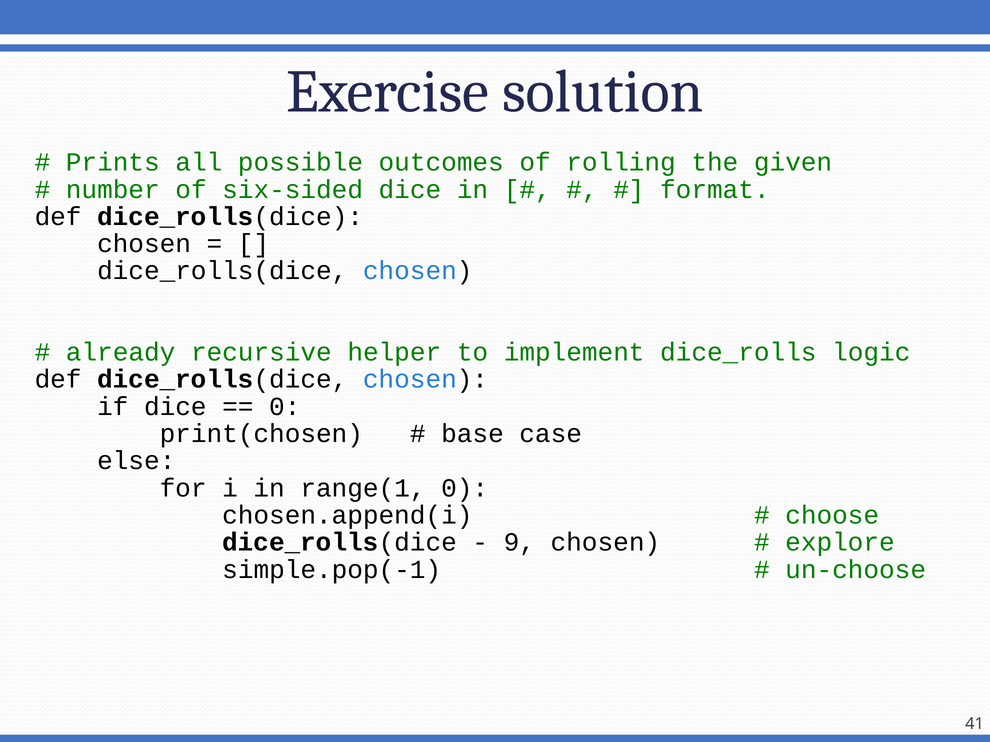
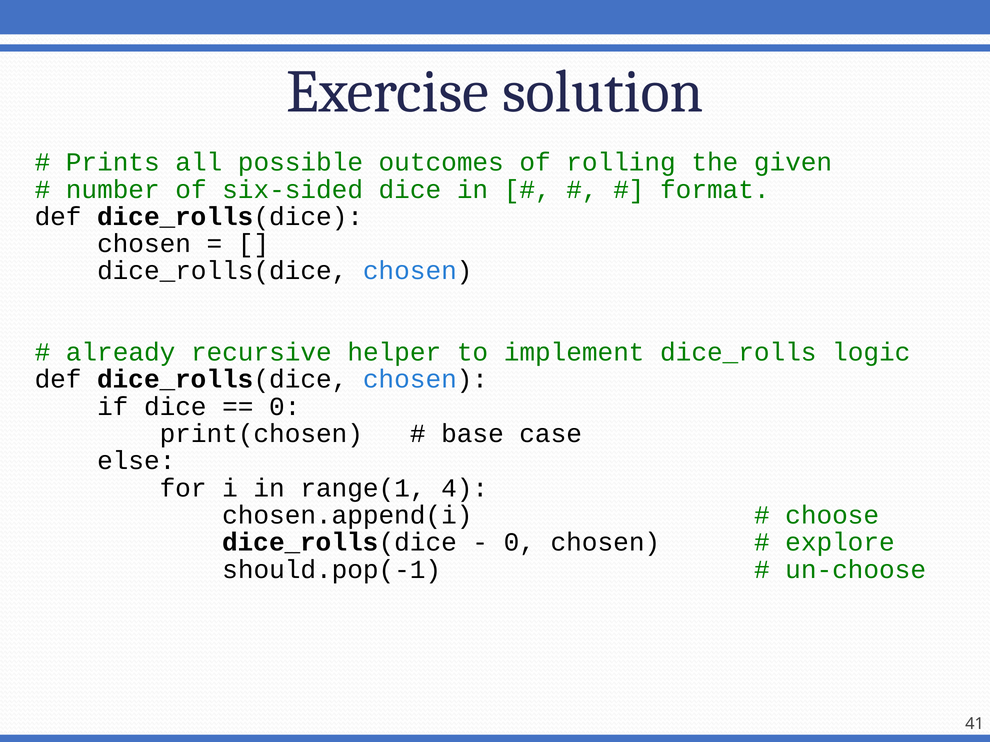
range(1 0: 0 -> 4
9 at (519, 543): 9 -> 0
simple.pop(-1: simple.pop(-1 -> should.pop(-1
